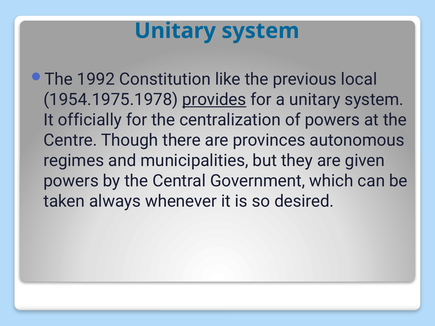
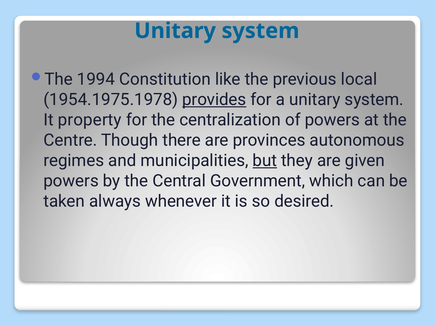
1992: 1992 -> 1994
officially: officially -> property
but underline: none -> present
